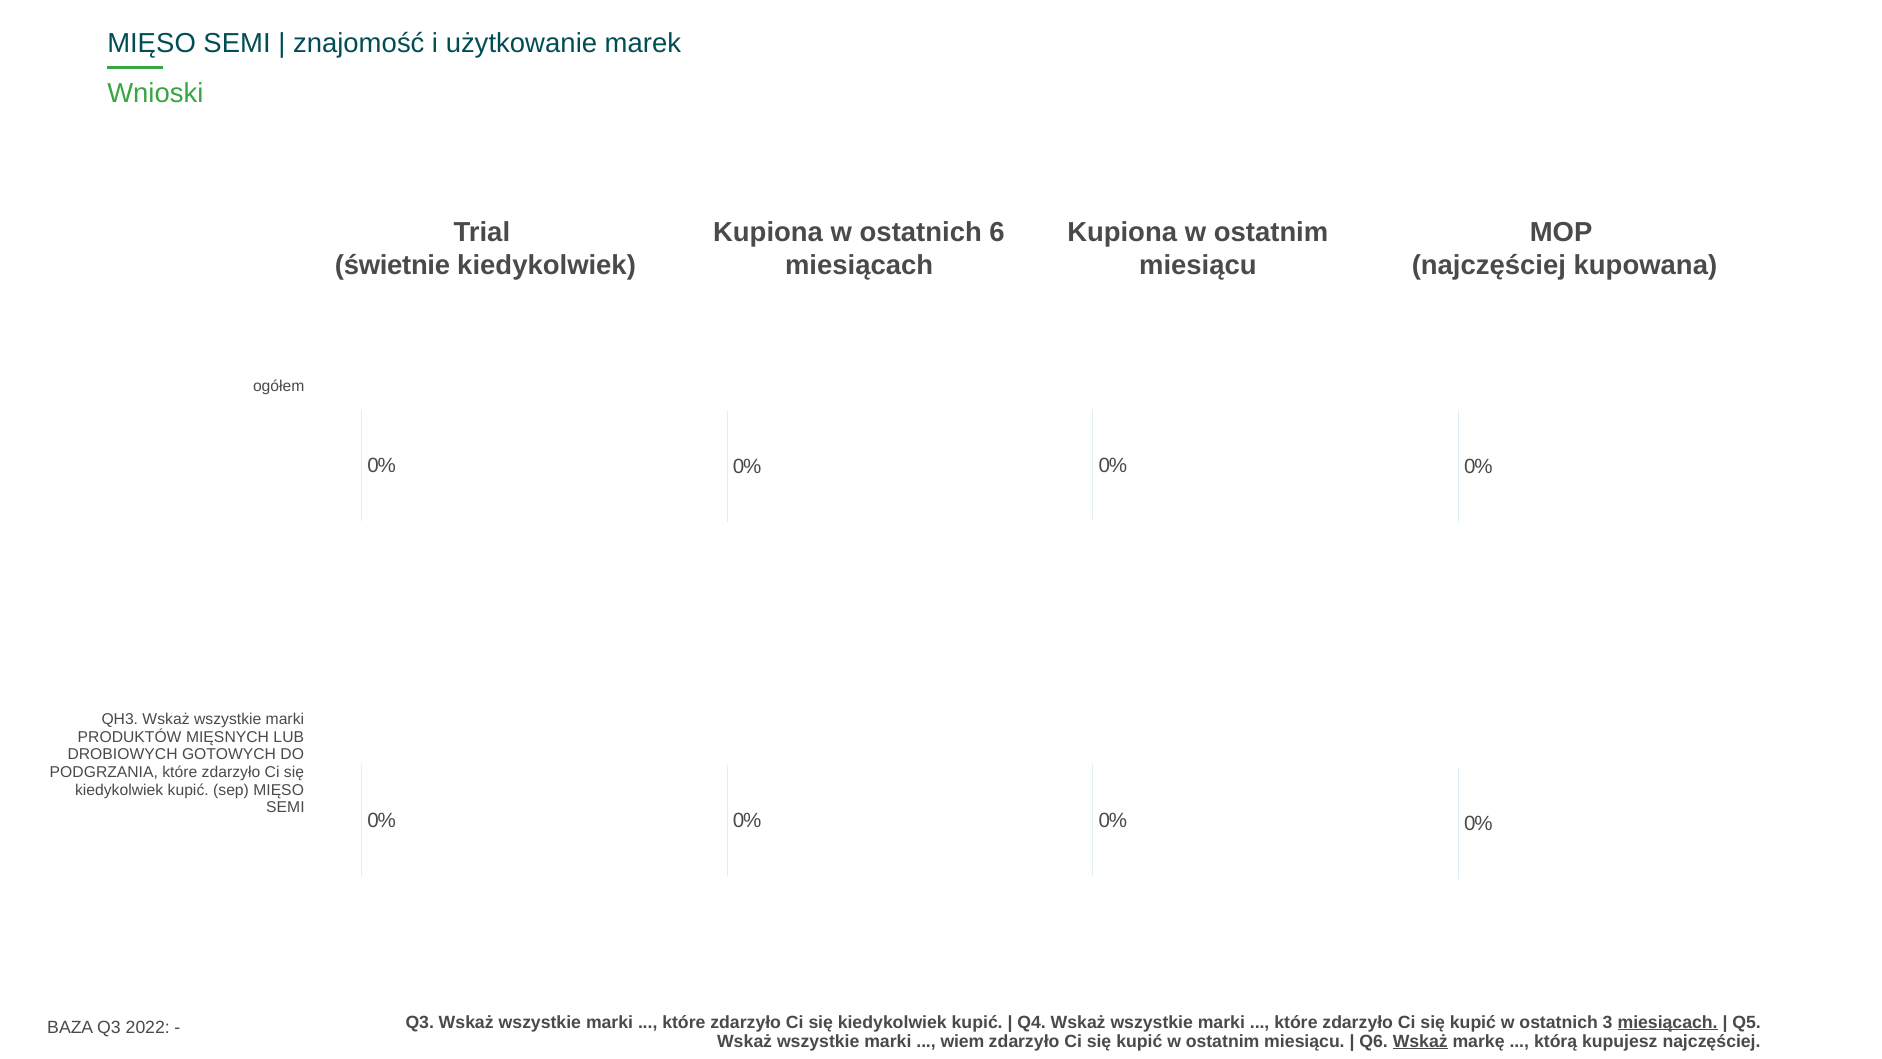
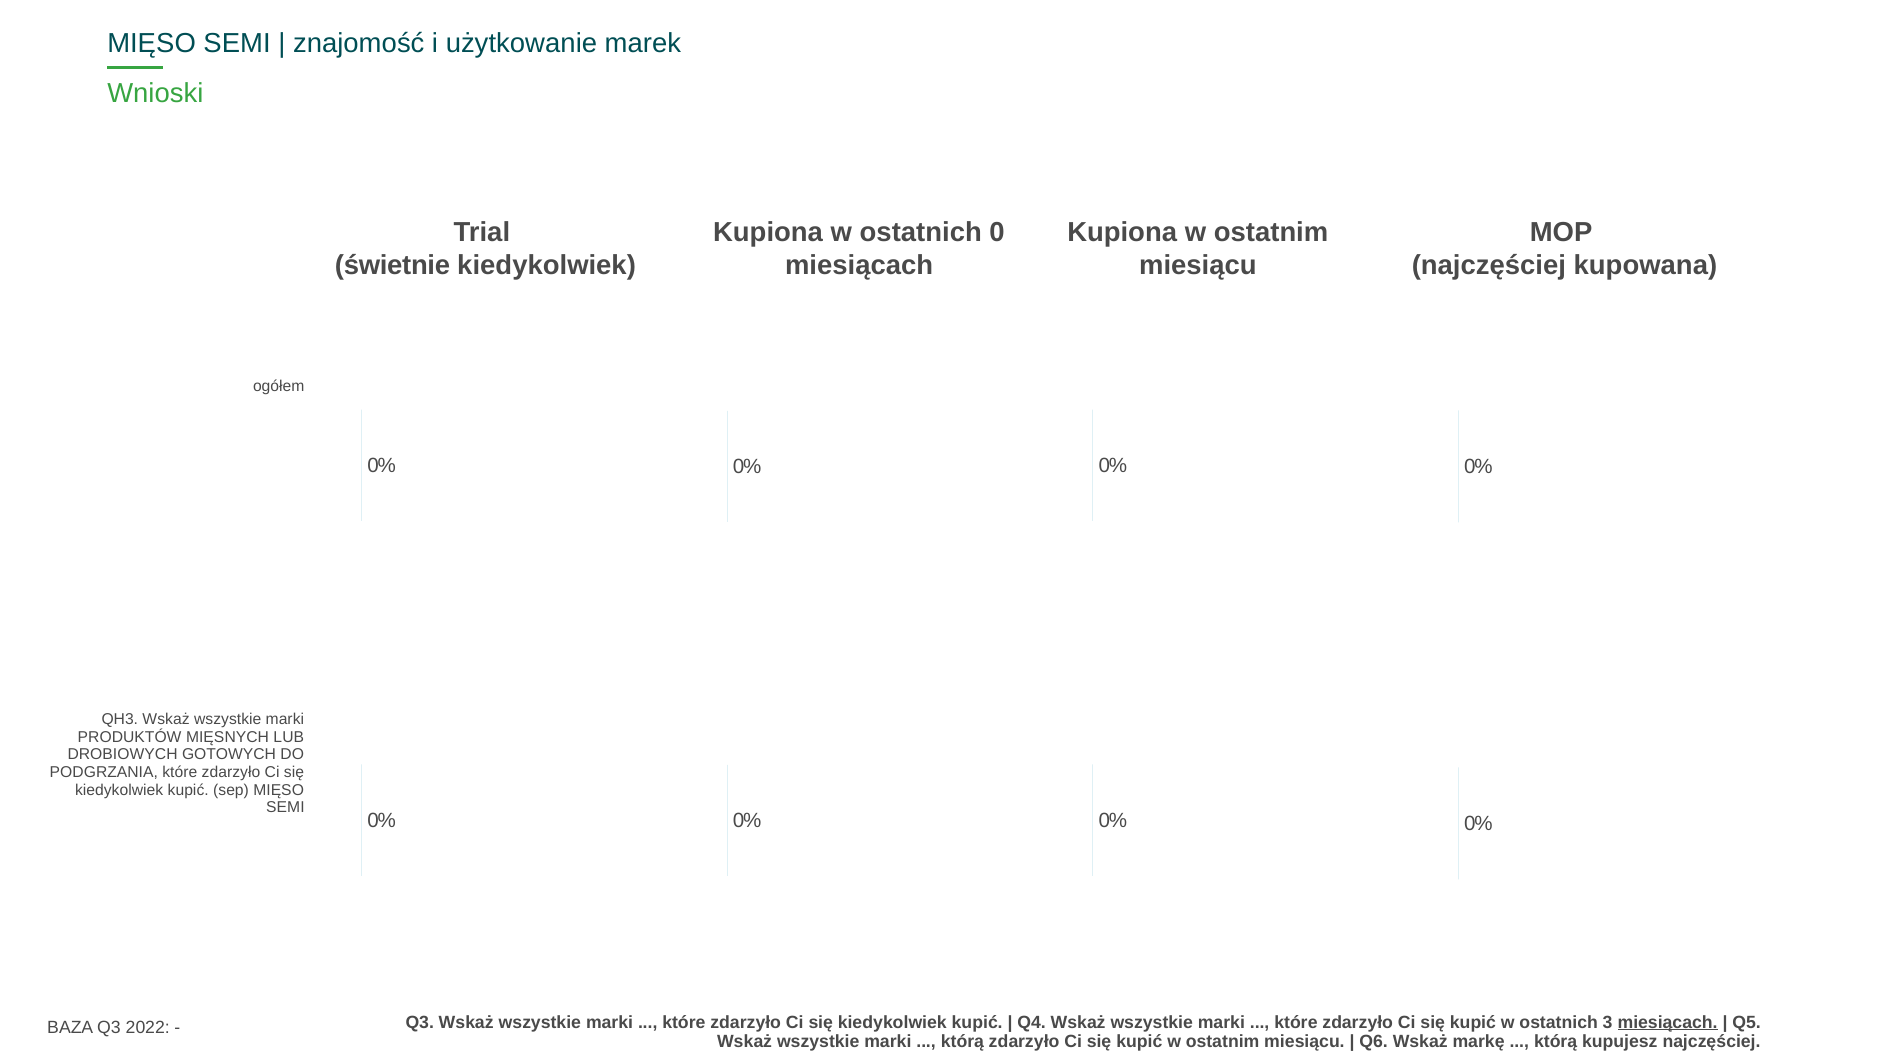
6: 6 -> 0
wiem at (962, 1041): wiem -> którą
Wskaż at (1420, 1041) underline: present -> none
